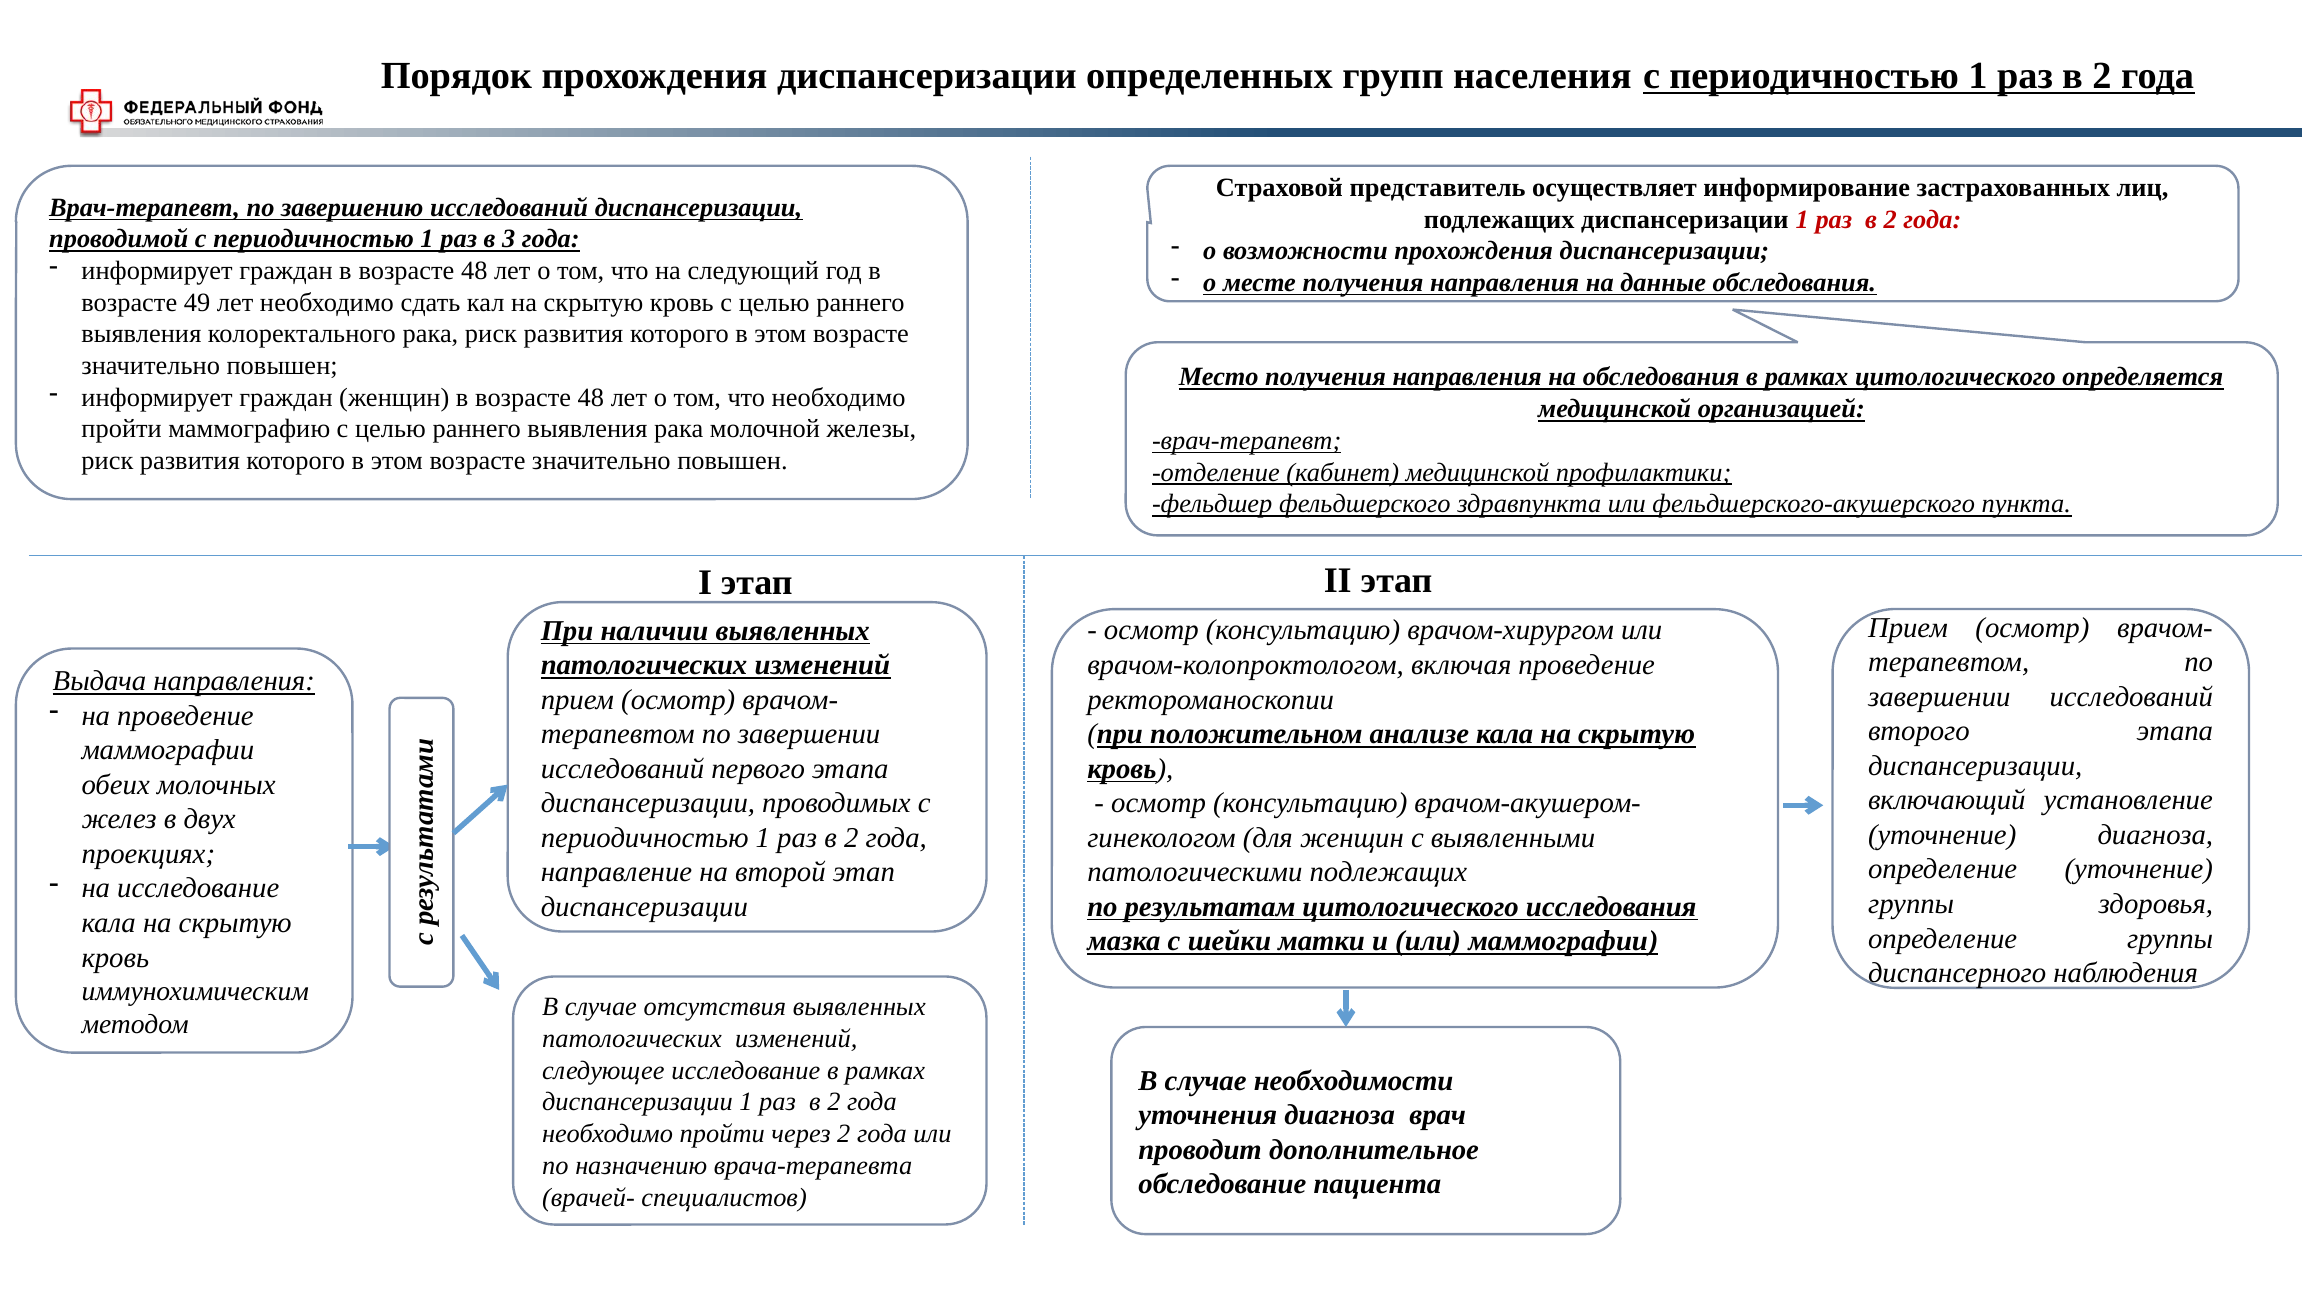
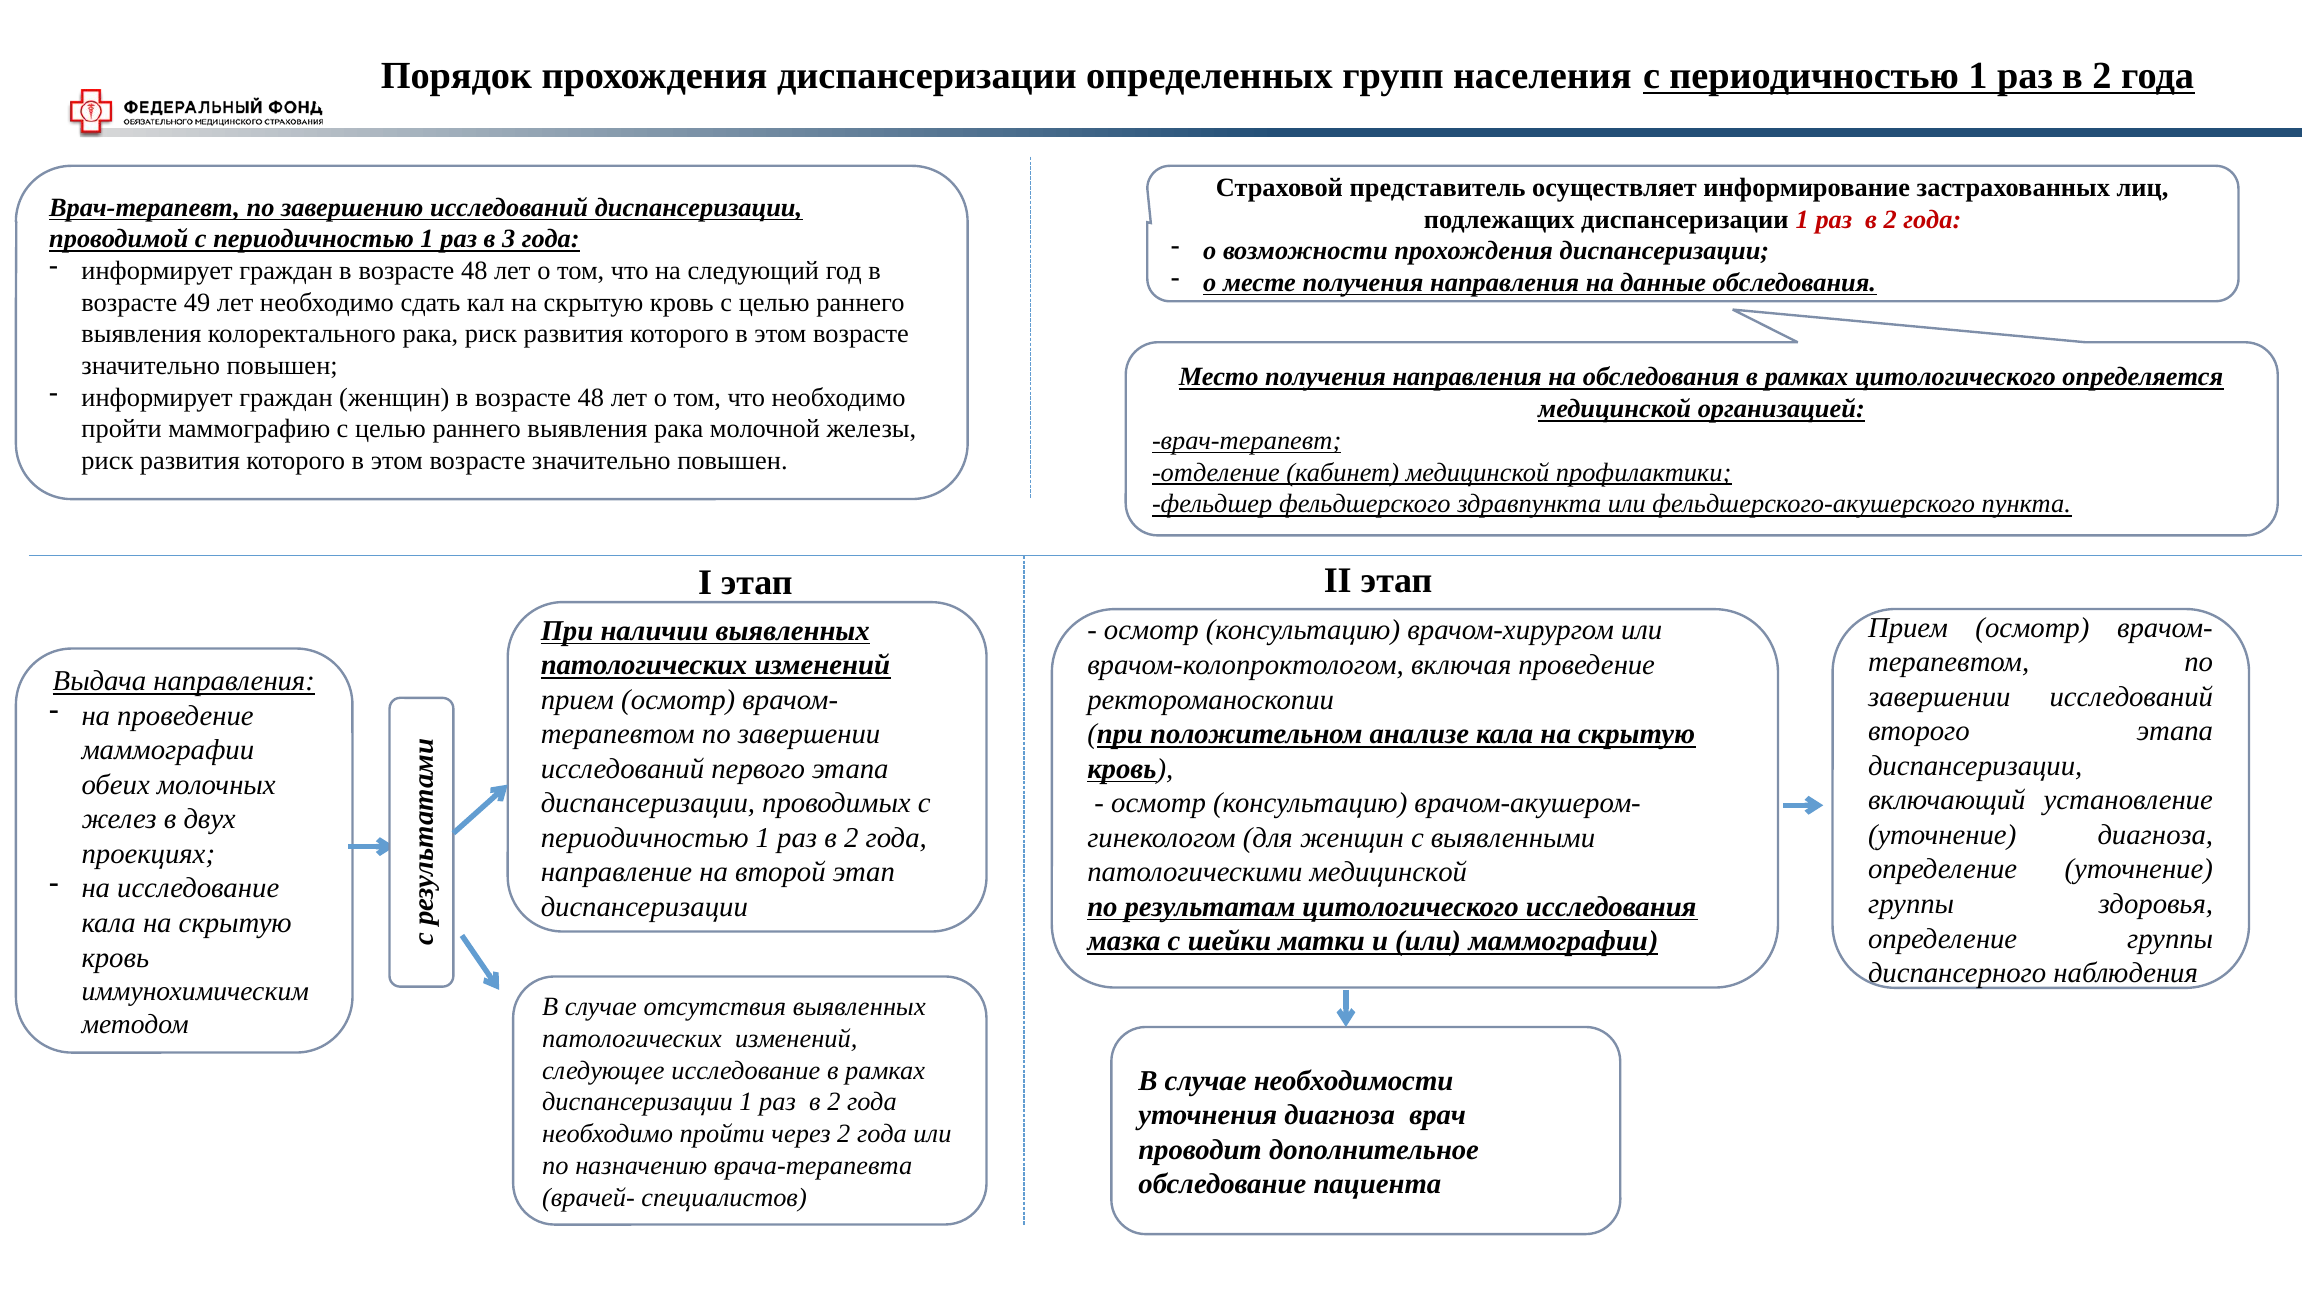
патологическими подлежащих: подлежащих -> медицинской
